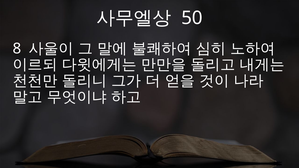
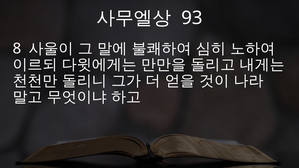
50: 50 -> 93
